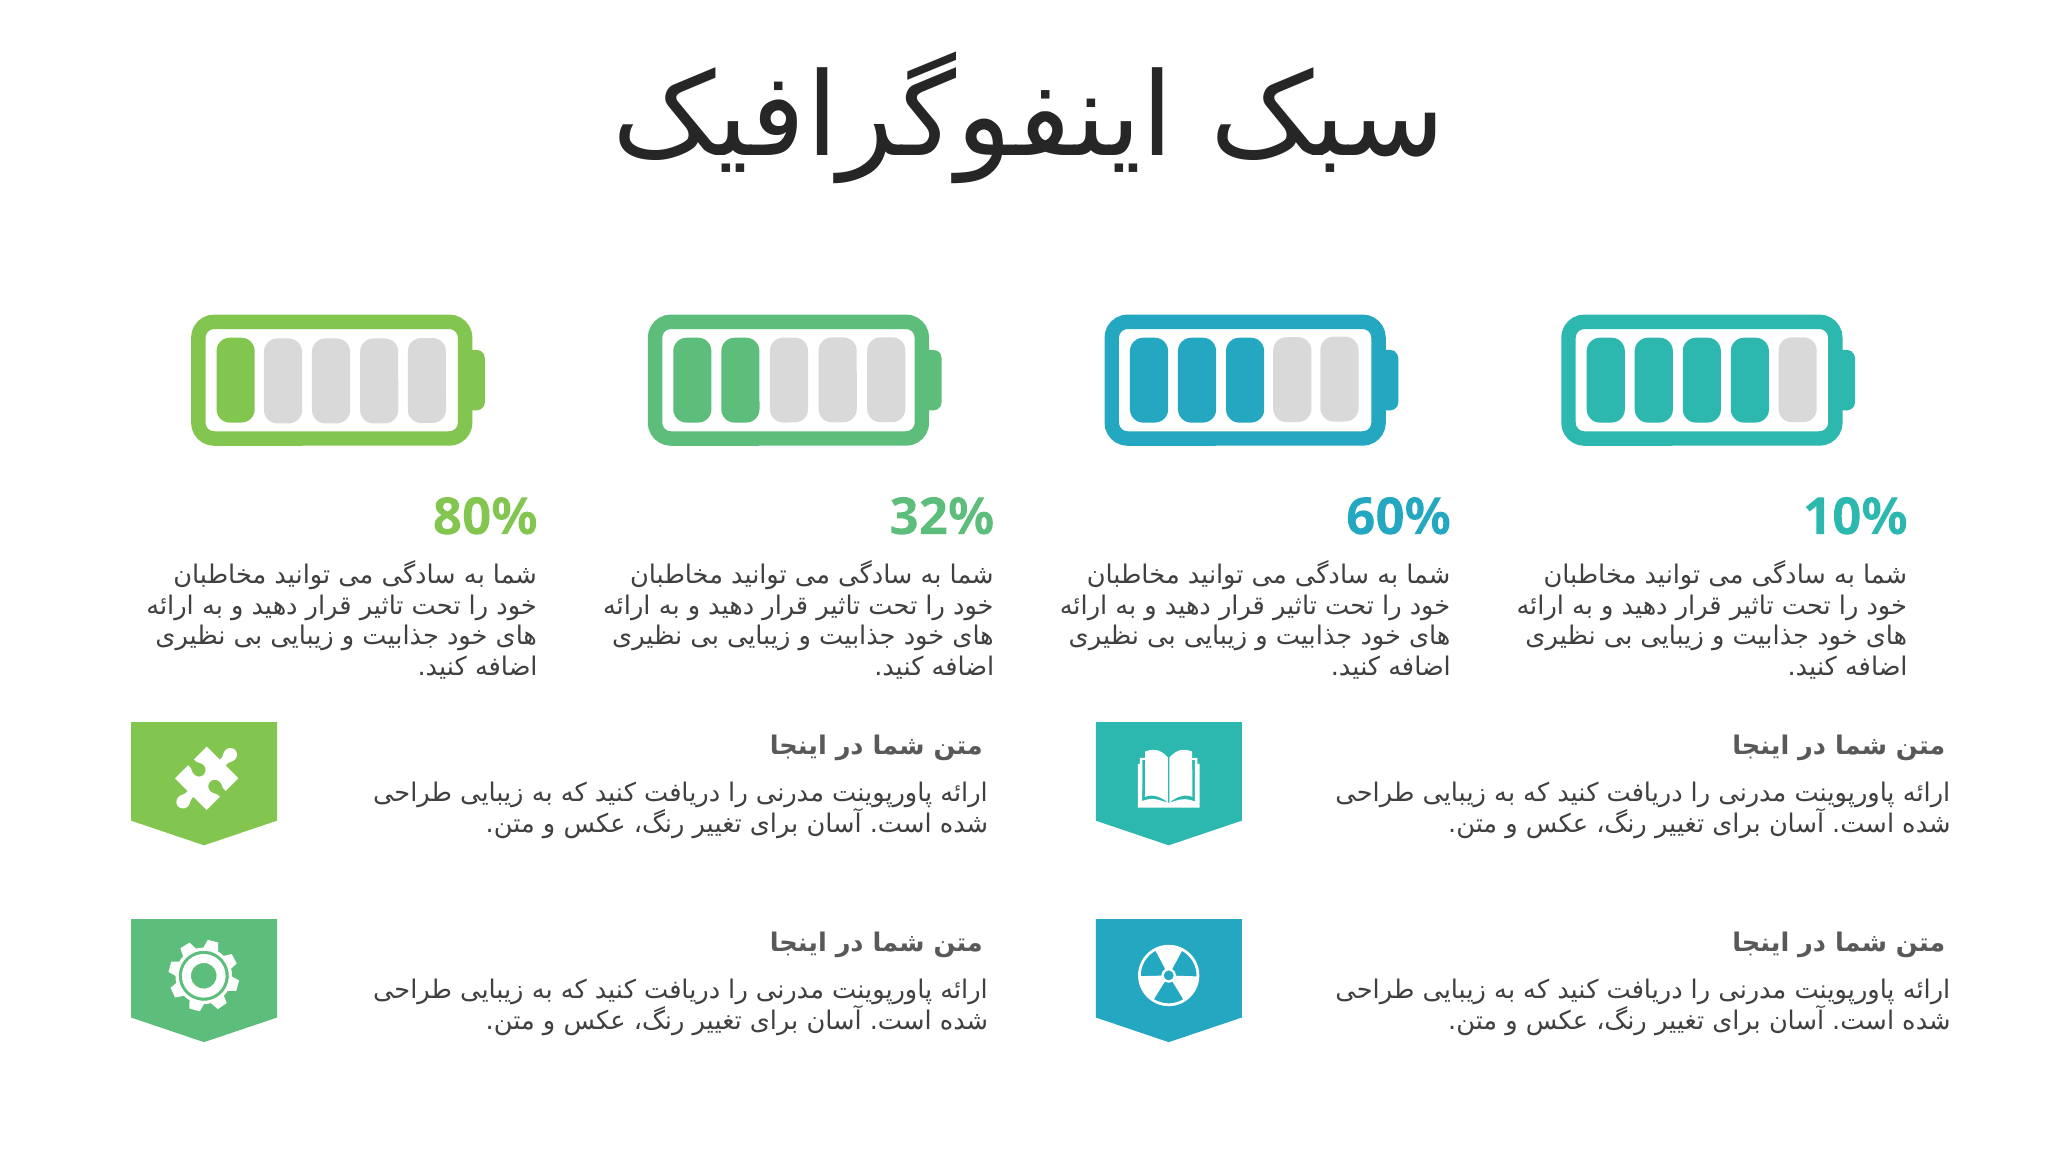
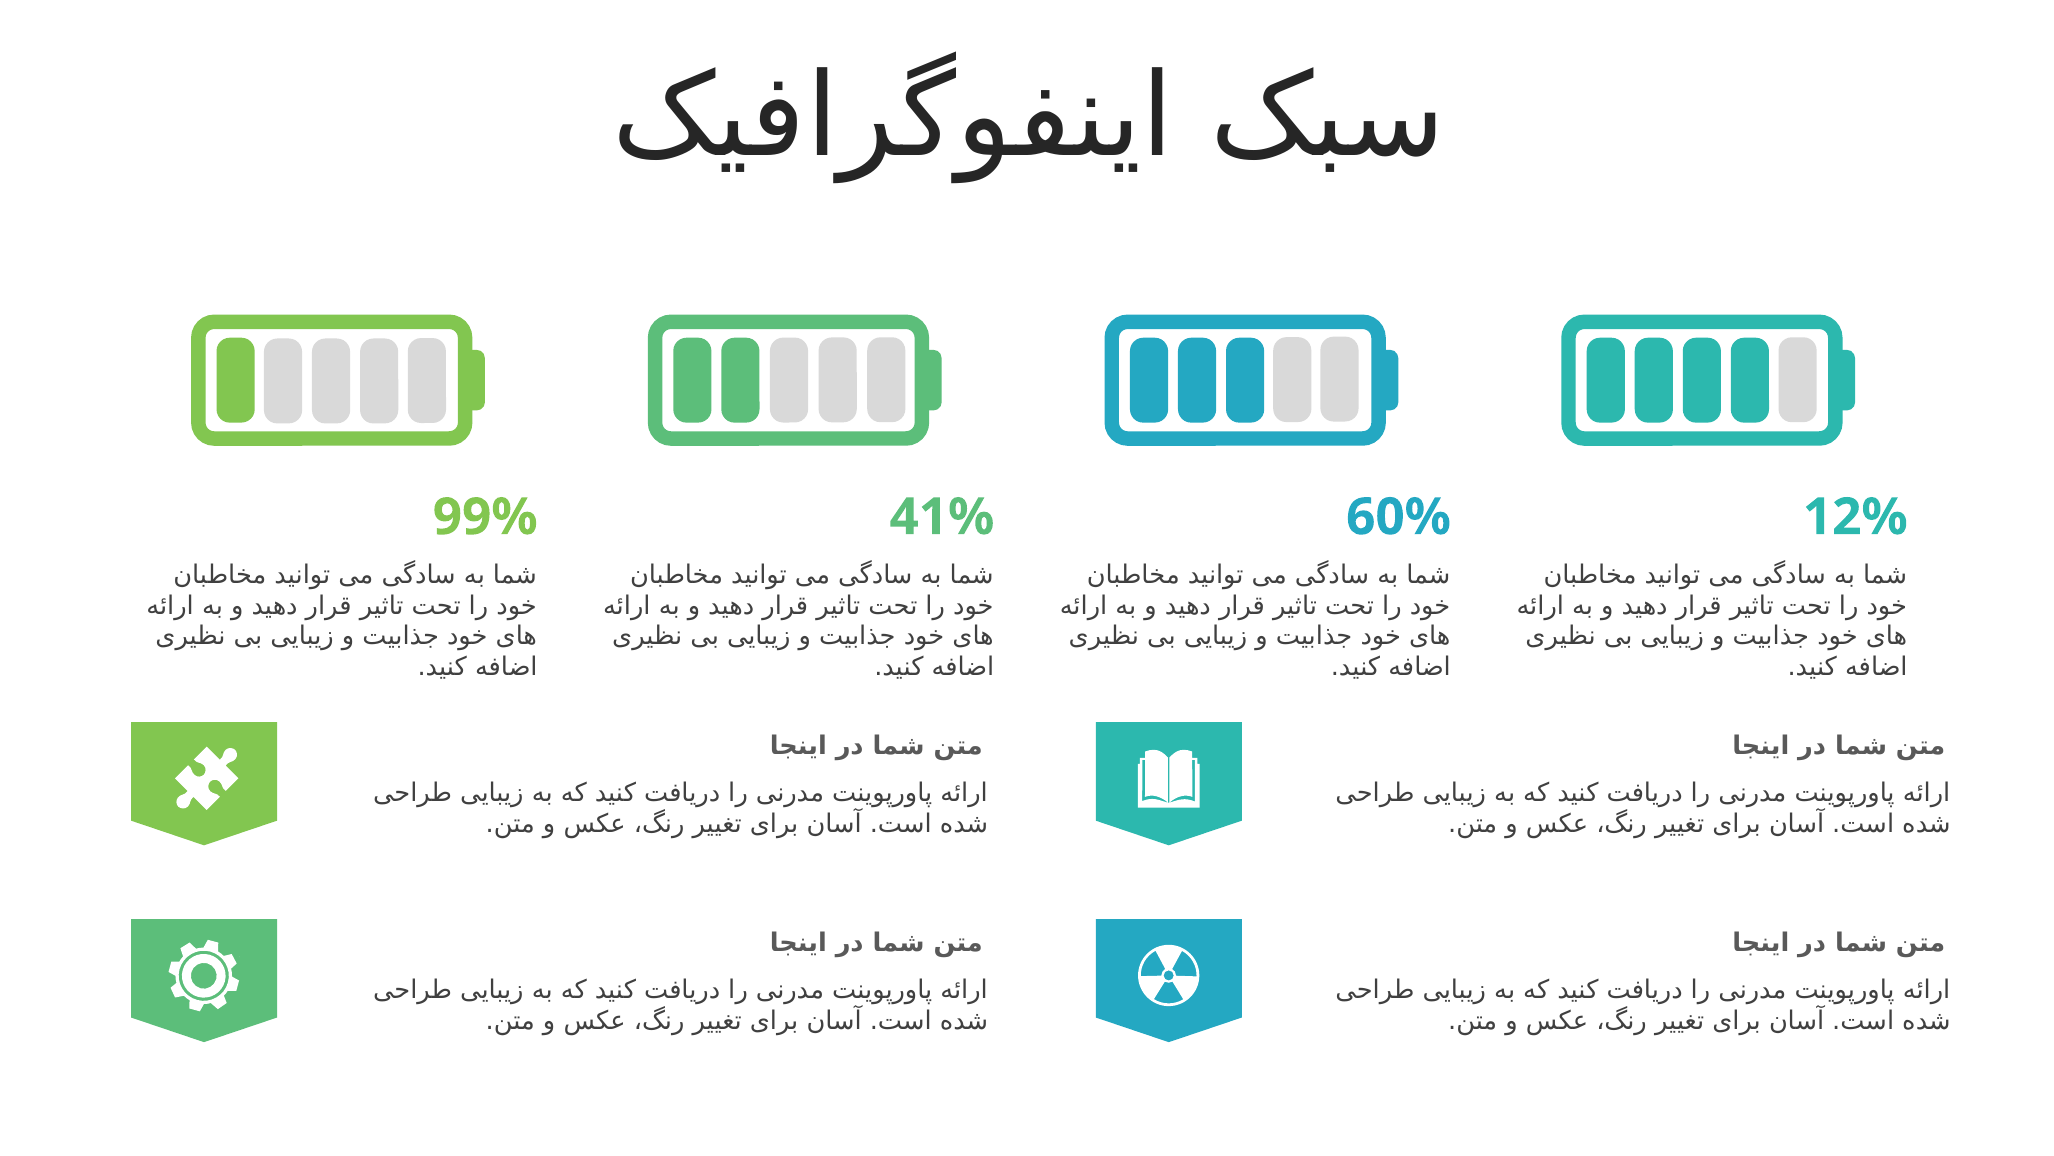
80%: 80% -> 99%
32%: 32% -> 41%
10%: 10% -> 12%
